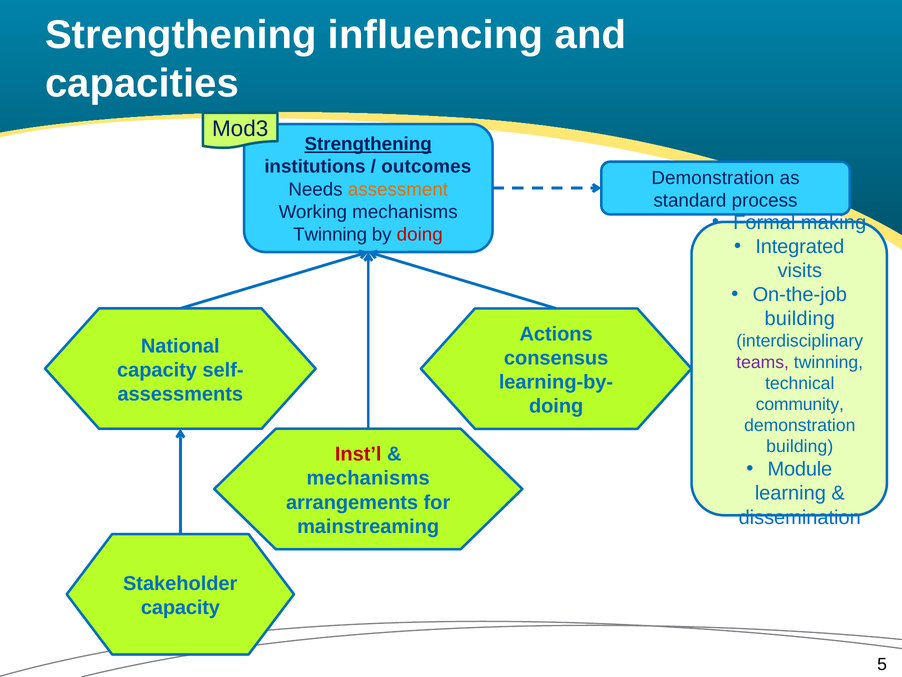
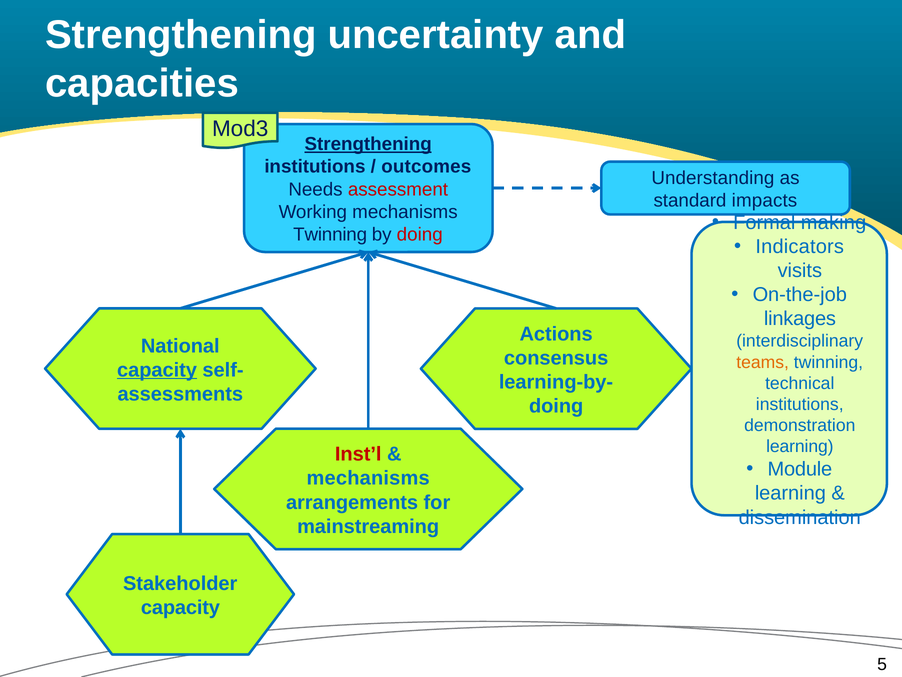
influencing: influencing -> uncertainty
Demonstration at (713, 178): Demonstration -> Understanding
assessment colour: orange -> red
process: process -> impacts
Integrated: Integrated -> Indicators
building at (800, 319): building -> linkages
teams colour: purple -> orange
capacity at (157, 370) underline: none -> present
community at (800, 404): community -> institutions
building at (800, 446): building -> learning
